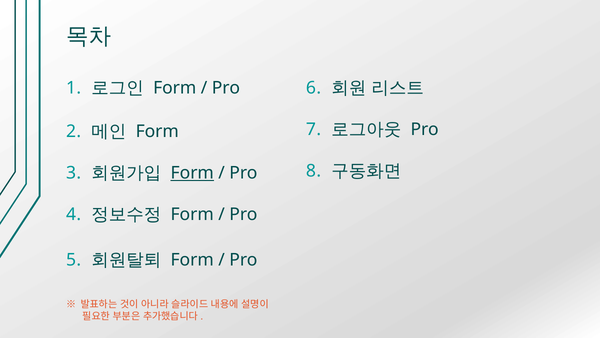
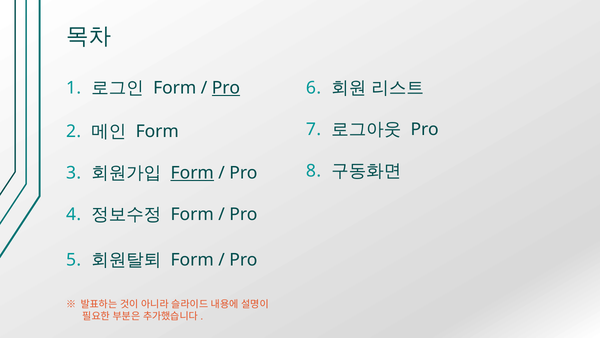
Pro at (226, 88) underline: none -> present
